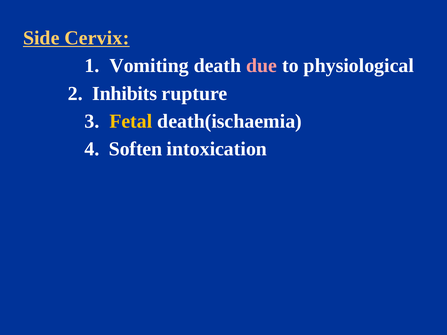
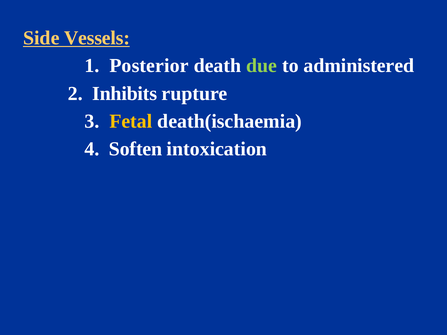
Cervix: Cervix -> Vessels
Vomiting: Vomiting -> Posterior
due colour: pink -> light green
physiological: physiological -> administered
